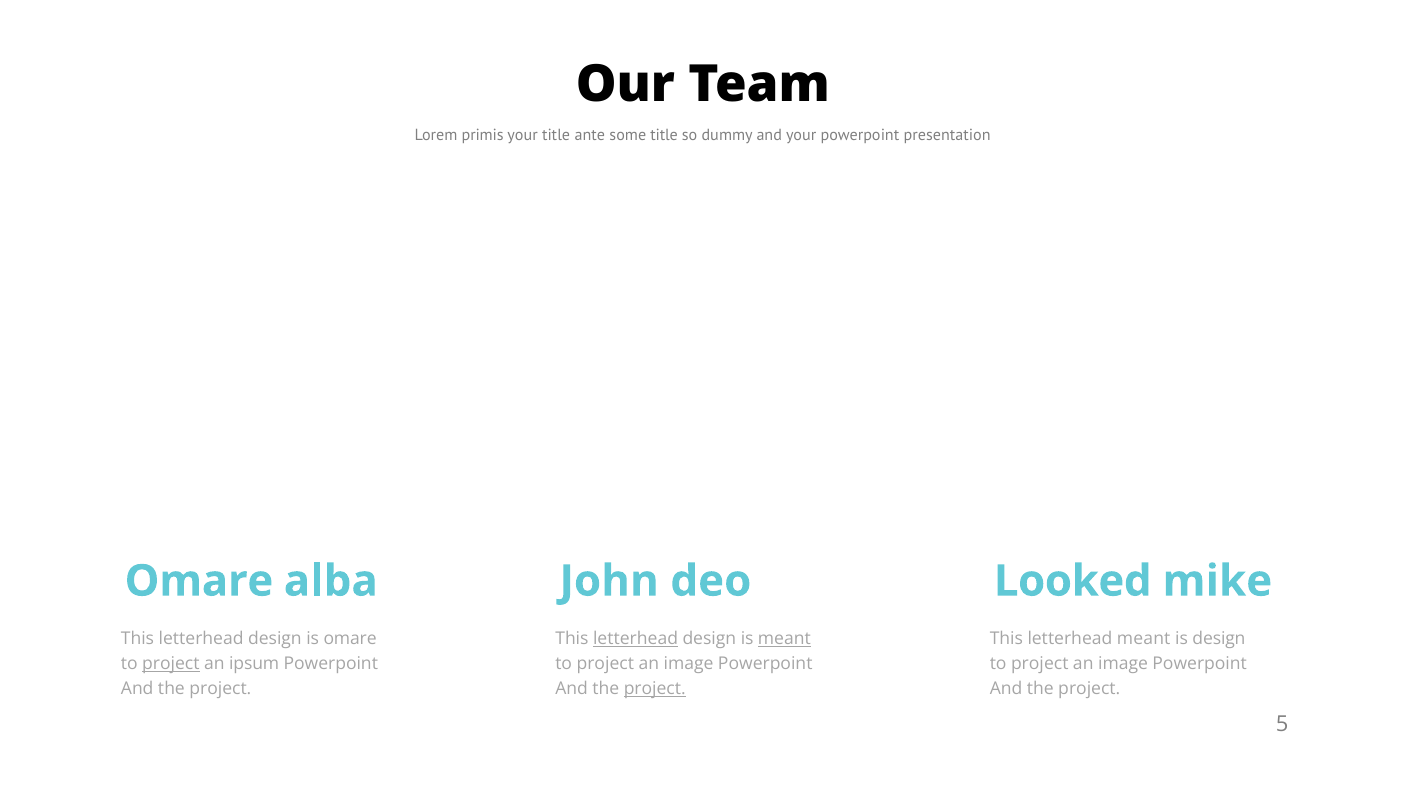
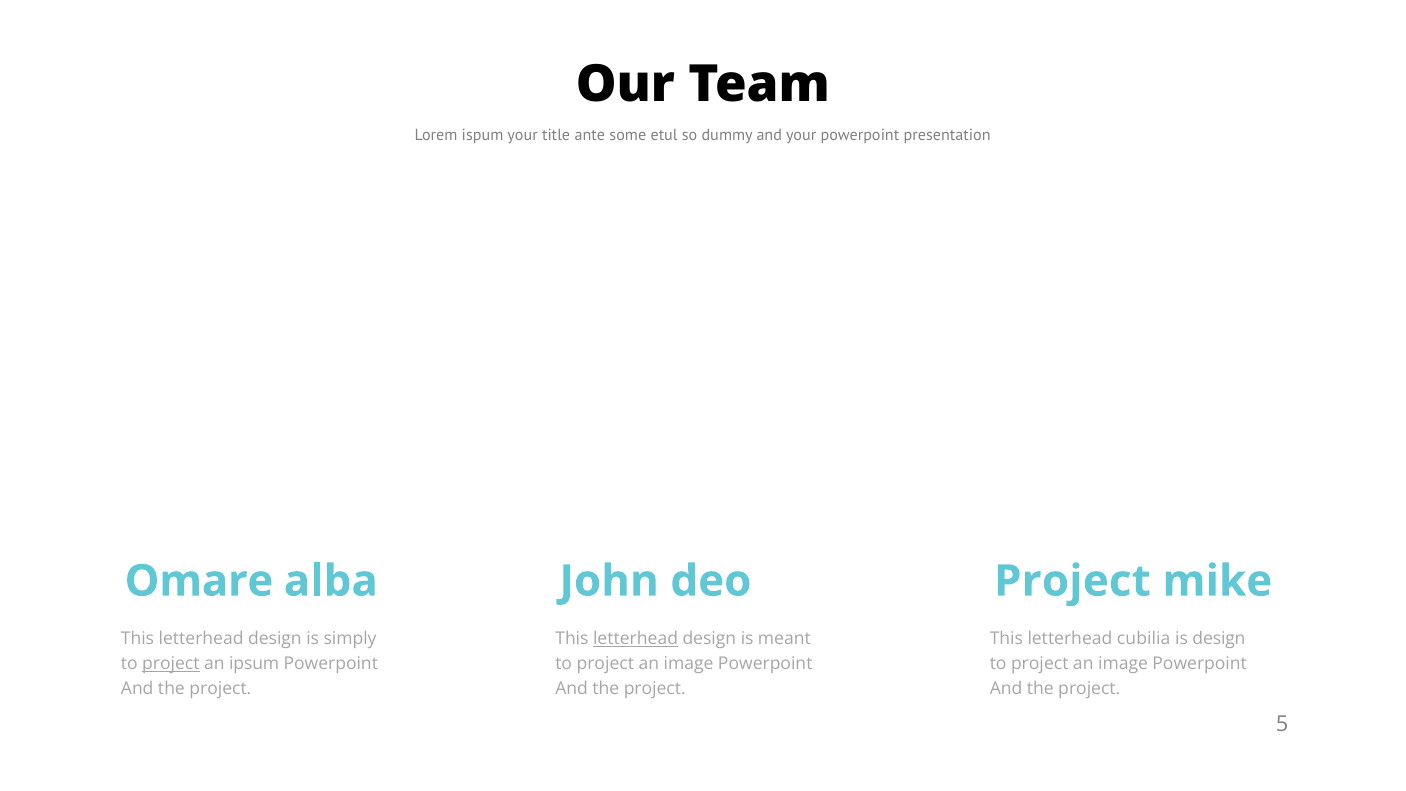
primis: primis -> ispum
some title: title -> etul
Looked at (1073, 581): Looked -> Project
is omare: omare -> simply
meant at (784, 639) underline: present -> none
letterhead meant: meant -> cubilia
project at (655, 688) underline: present -> none
